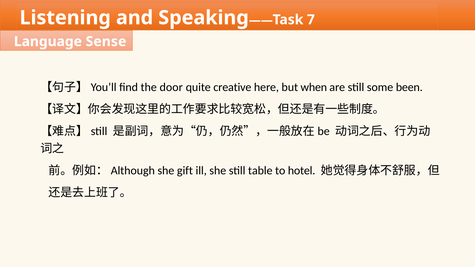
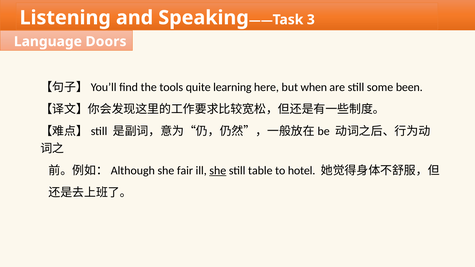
7: 7 -> 3
Sense: Sense -> Doors
door: door -> tools
creative: creative -> learning
gift: gift -> fair
she at (218, 171) underline: none -> present
